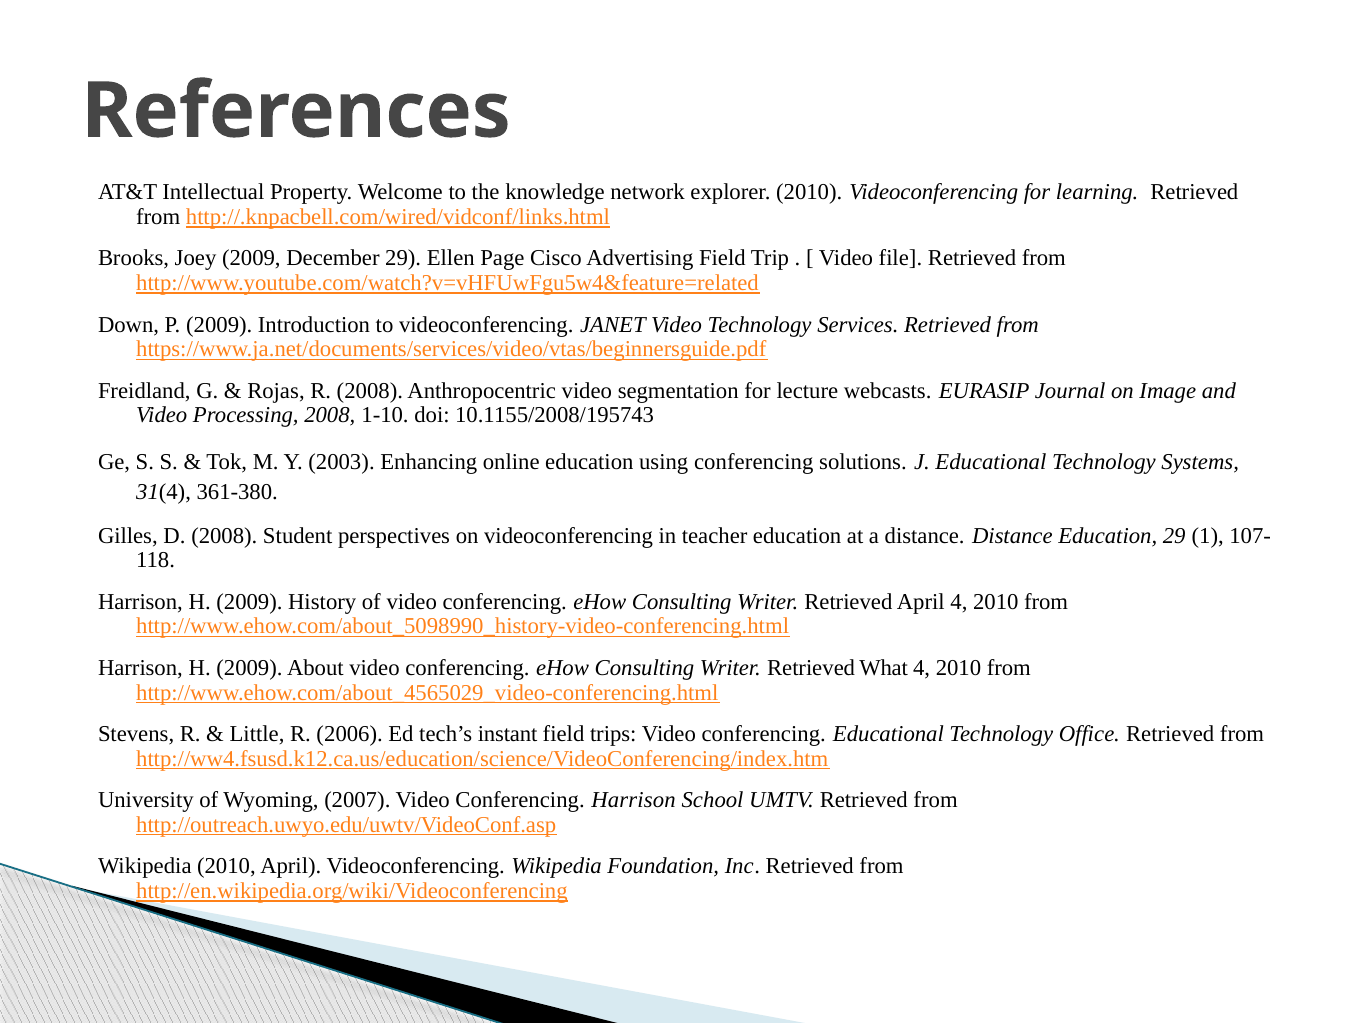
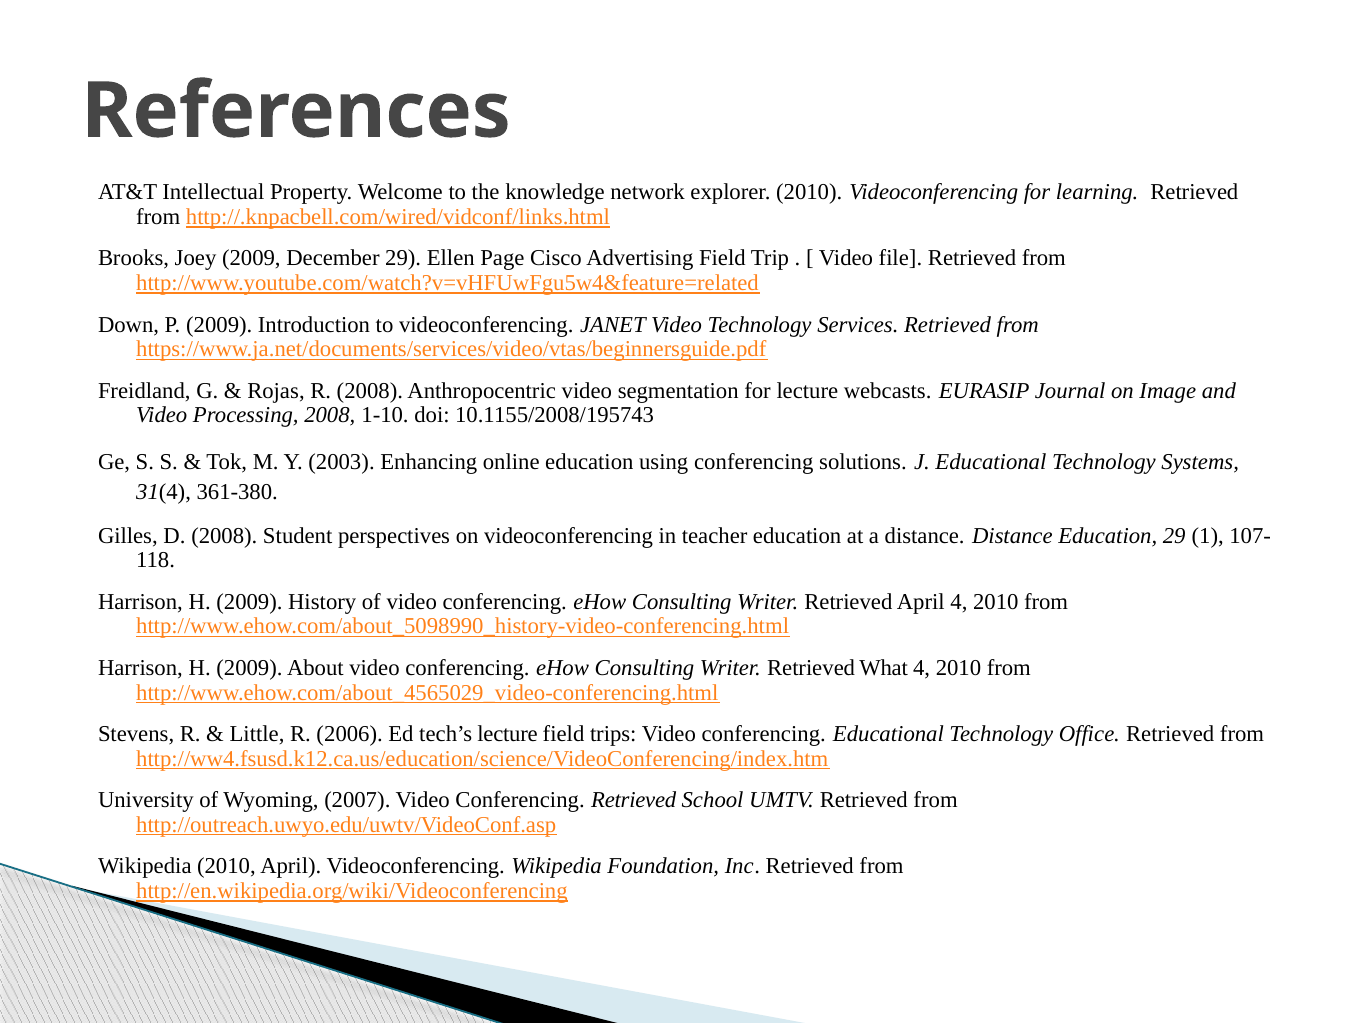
tech’s instant: instant -> lecture
Conferencing Harrison: Harrison -> Retrieved
